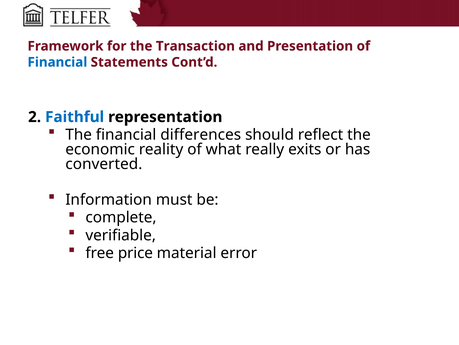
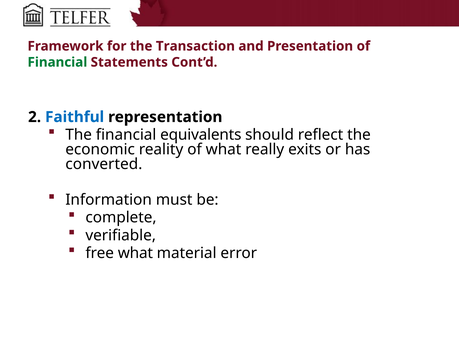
Financial at (57, 62) colour: blue -> green
differences: differences -> equivalents
free price: price -> what
